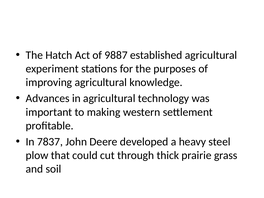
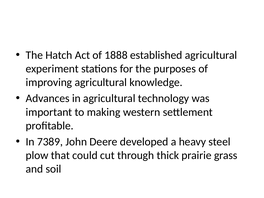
9887: 9887 -> 1888
7837: 7837 -> 7389
